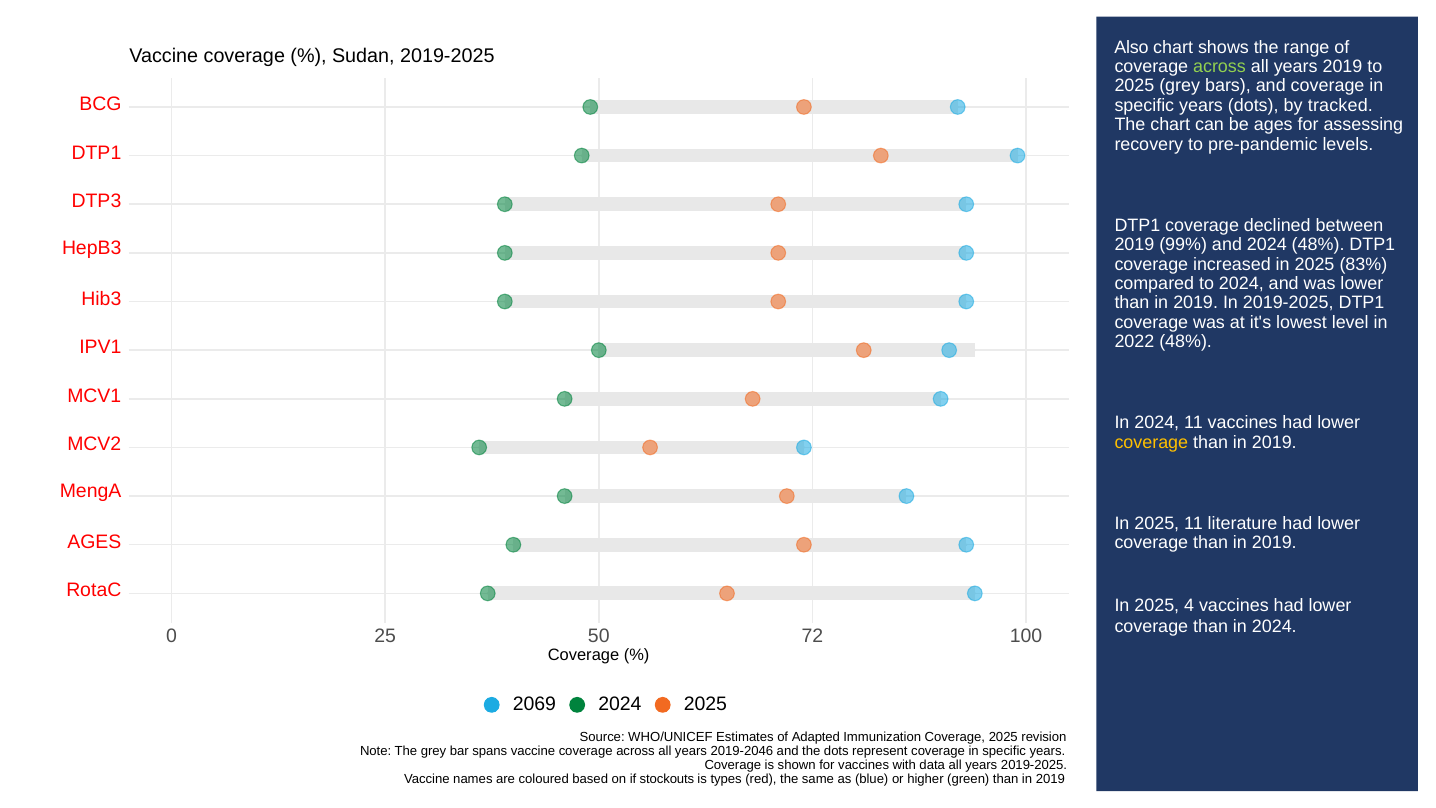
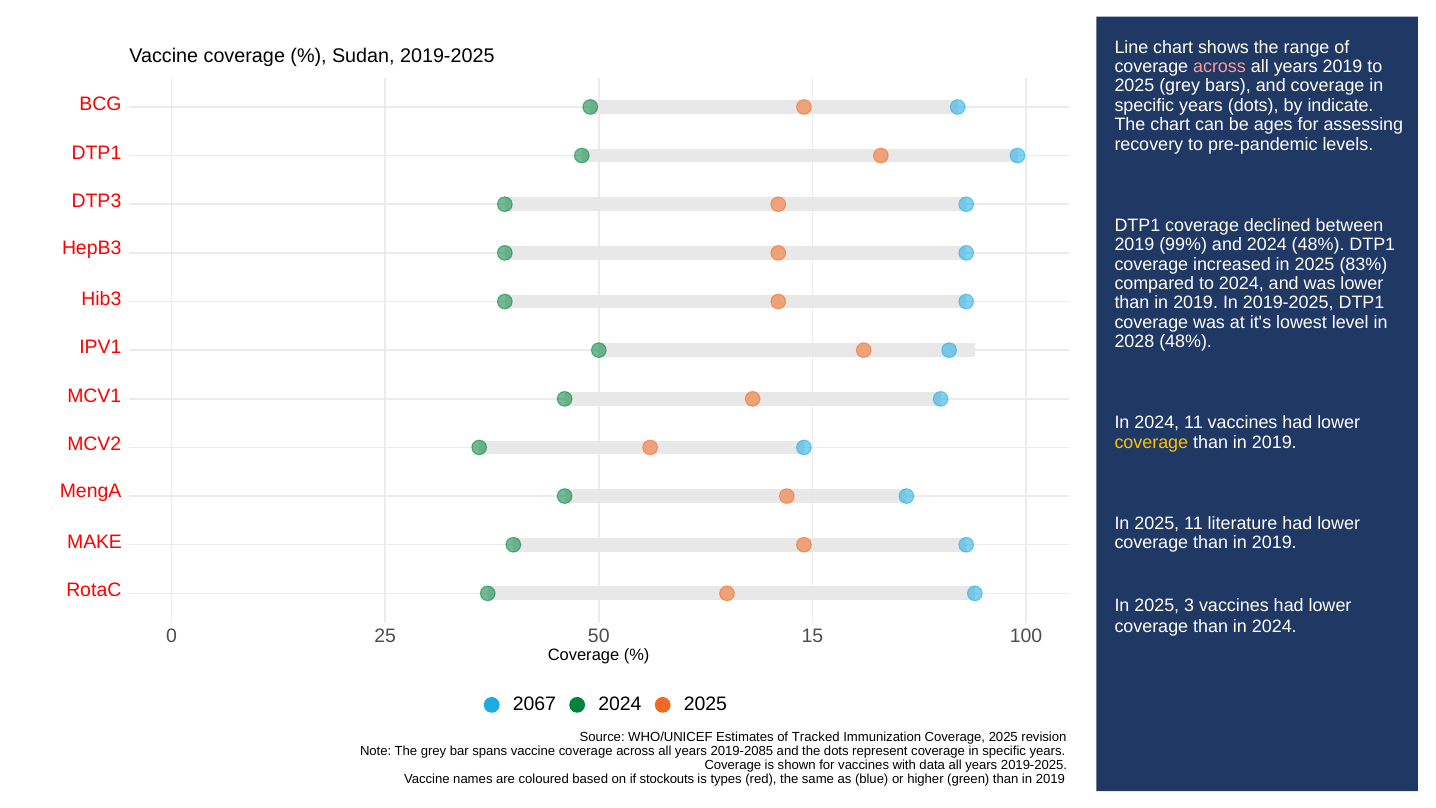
Also: Also -> Line
across at (1219, 67) colour: light green -> pink
tracked: tracked -> indicate
2022: 2022 -> 2028
AGES at (94, 542): AGES -> MAKE
4: 4 -> 3
72: 72 -> 15
2069: 2069 -> 2067
Adapted: Adapted -> Tracked
2019-2046: 2019-2046 -> 2019-2085
